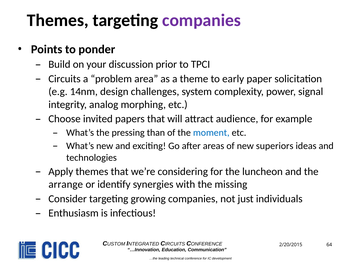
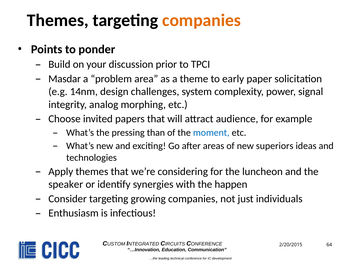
companies at (202, 20) colour: purple -> orange
Circuits at (65, 79): Circuits -> Masdar
arrange: arrange -> speaker
missing: missing -> happen
